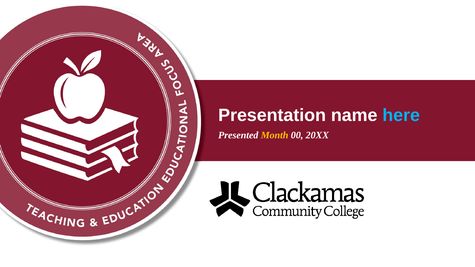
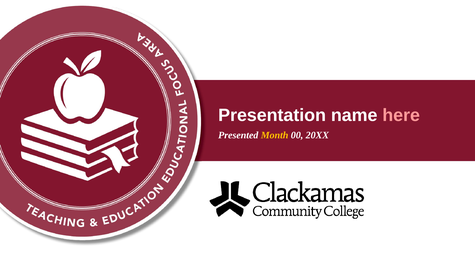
here colour: light blue -> pink
